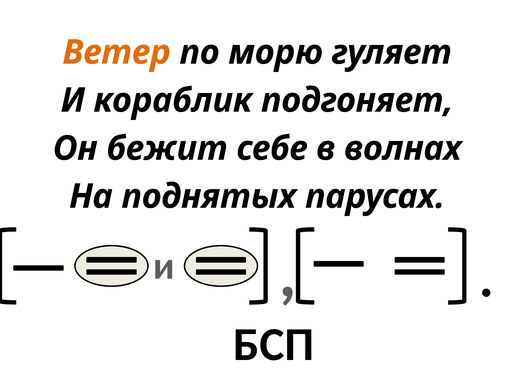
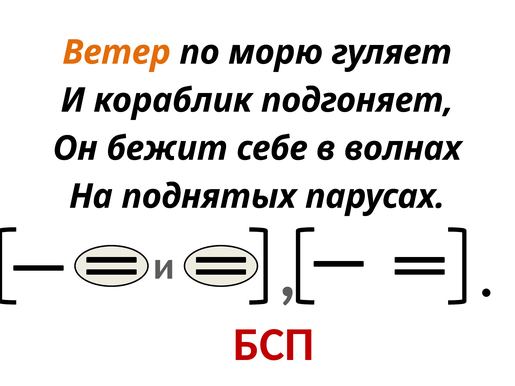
БСП colour: black -> red
